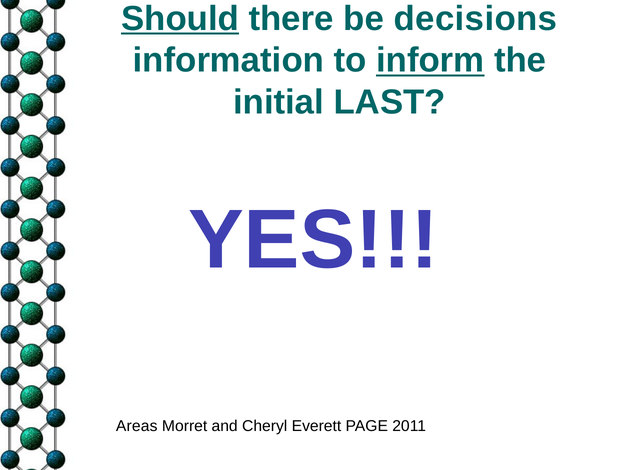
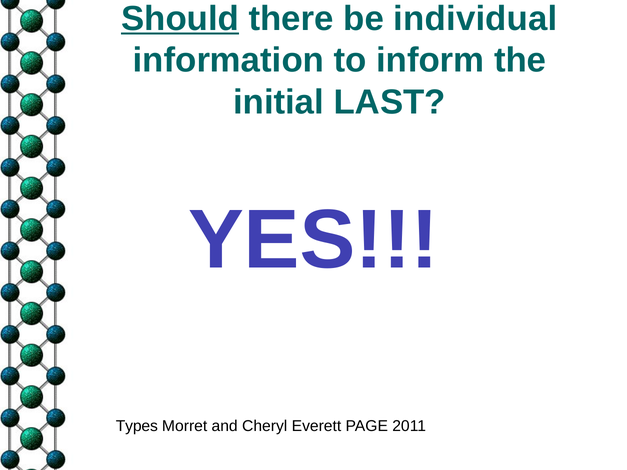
decisions: decisions -> individual
inform underline: present -> none
Areas: Areas -> Types
